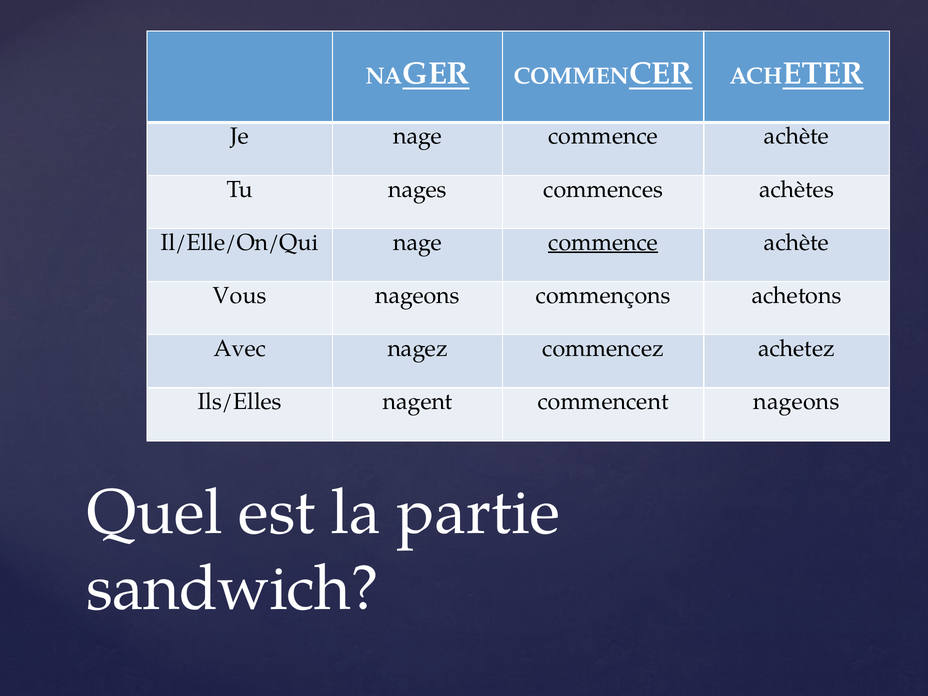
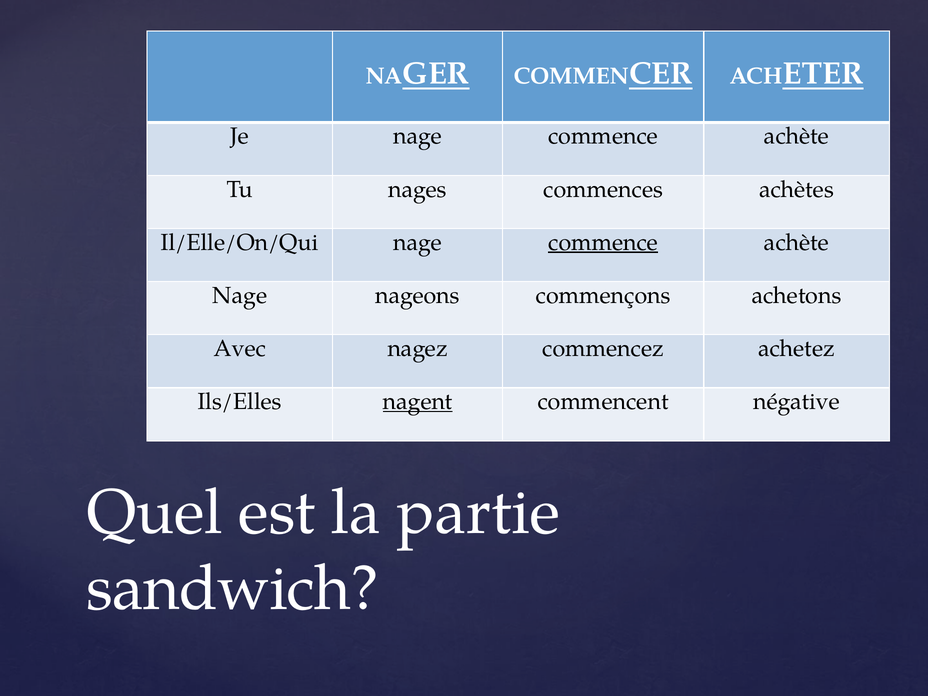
Vous at (240, 295): Vous -> Nage
nagent underline: none -> present
commencent nageons: nageons -> négative
